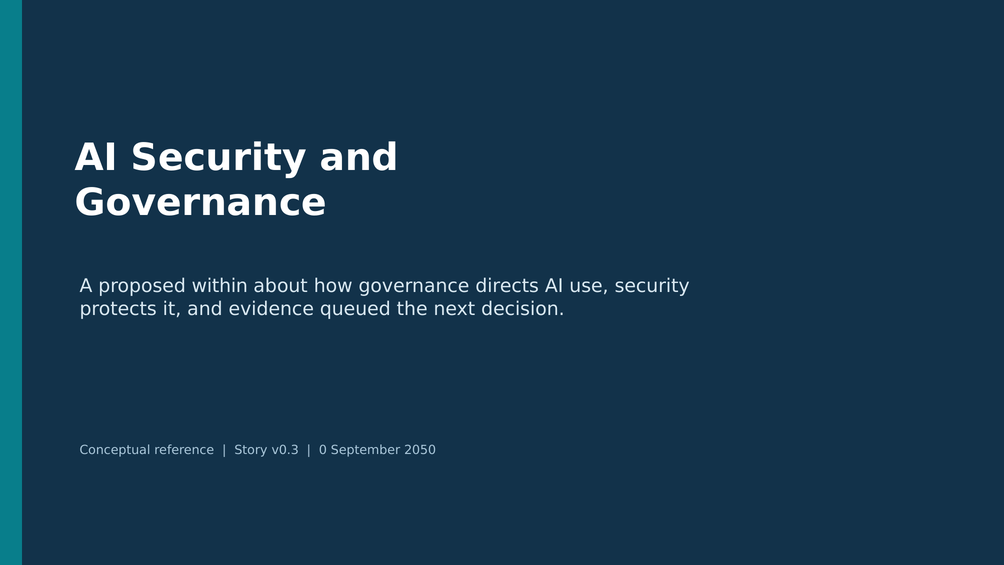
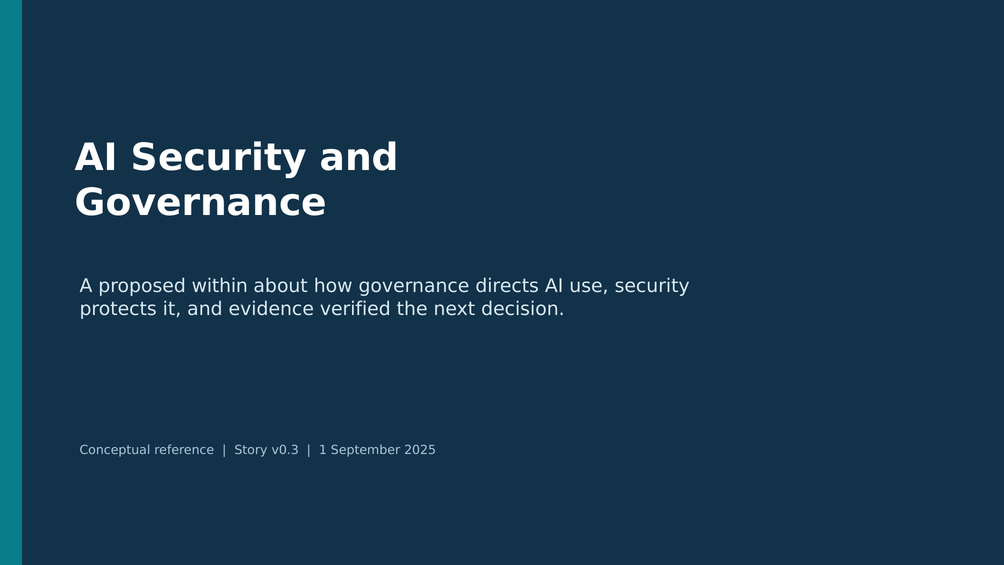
queued: queued -> verified
0: 0 -> 1
2050: 2050 -> 2025
